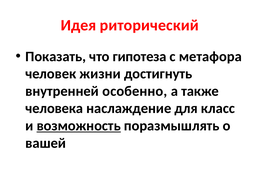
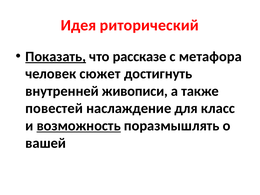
Показать underline: none -> present
гипотеза: гипотеза -> рассказе
жизни: жизни -> сюжет
особенно: особенно -> живописи
человека: человека -> повестей
